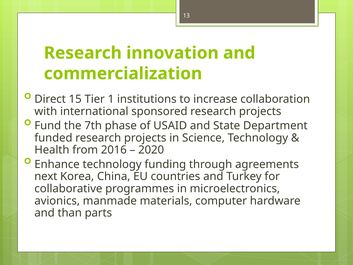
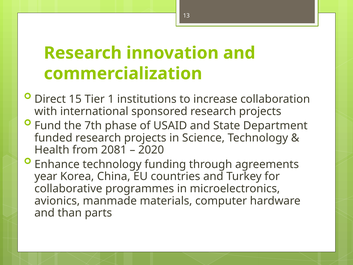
2016: 2016 -> 2081
next: next -> year
